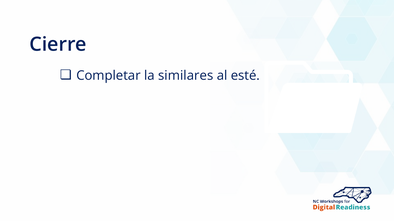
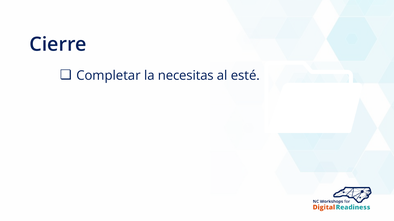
similares: similares -> necesitas
